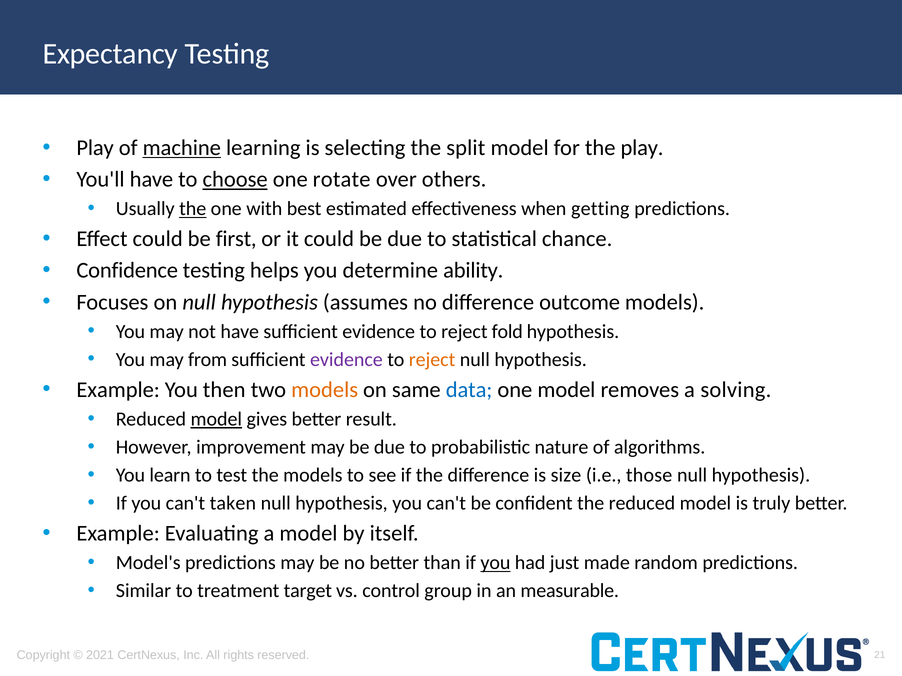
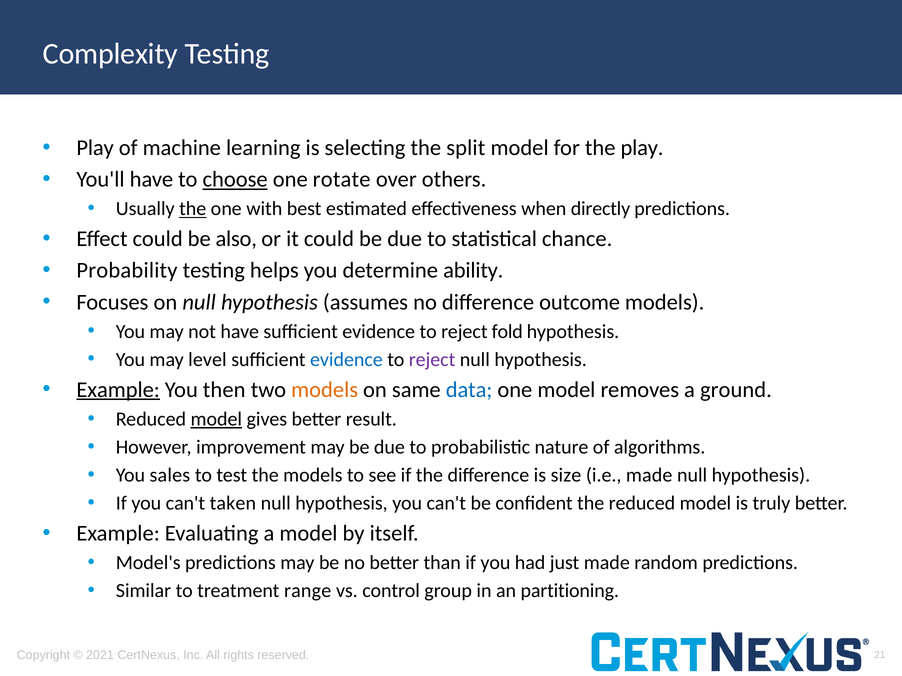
Expectancy: Expectancy -> Complexity
machine underline: present -> none
getting: getting -> directly
first: first -> also
Confidence: Confidence -> Probability
from: from -> level
evidence at (346, 360) colour: purple -> blue
reject at (432, 360) colour: orange -> purple
Example at (118, 390) underline: none -> present
solving: solving -> ground
learn: learn -> sales
i.e those: those -> made
you at (495, 563) underline: present -> none
target: target -> range
measurable: measurable -> partitioning
